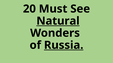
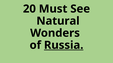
Natural underline: present -> none
